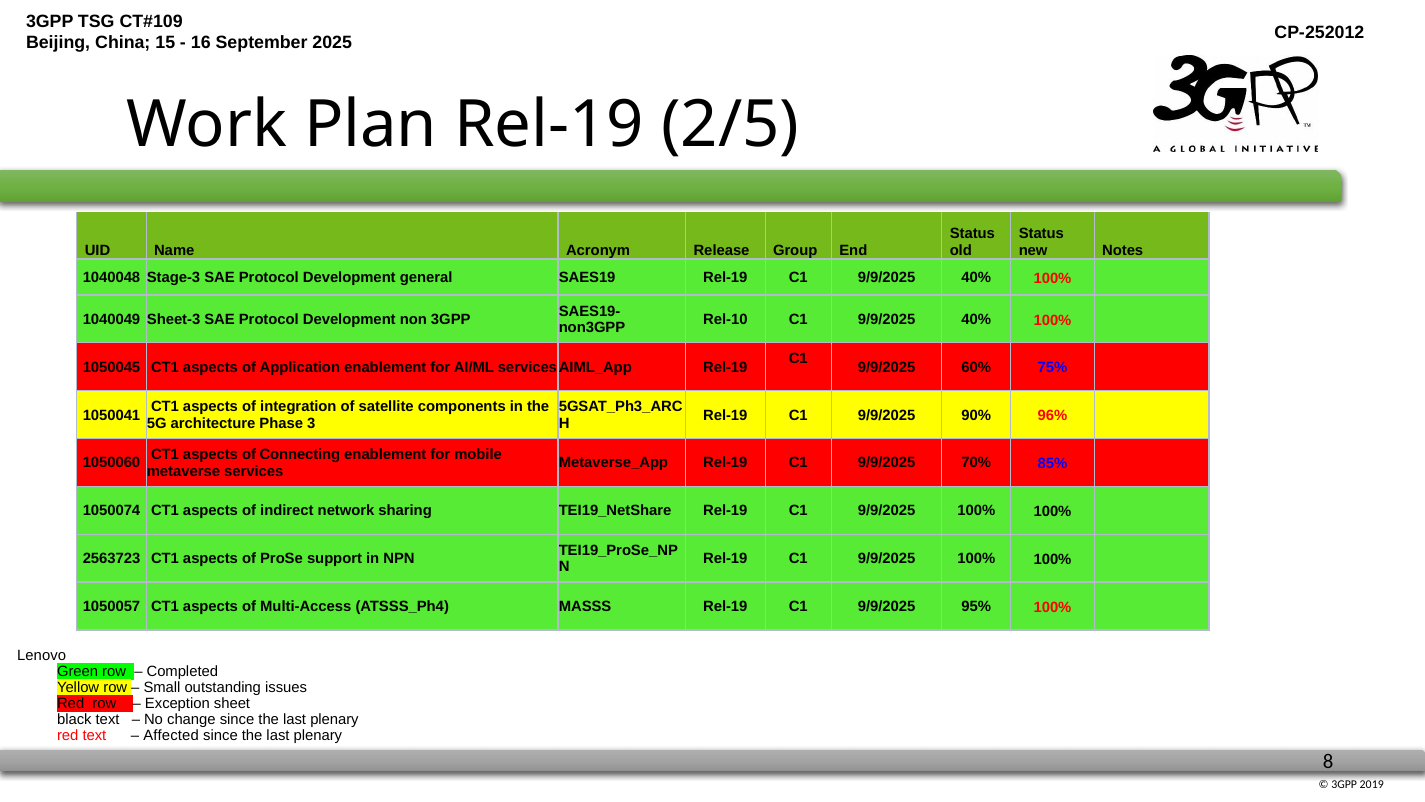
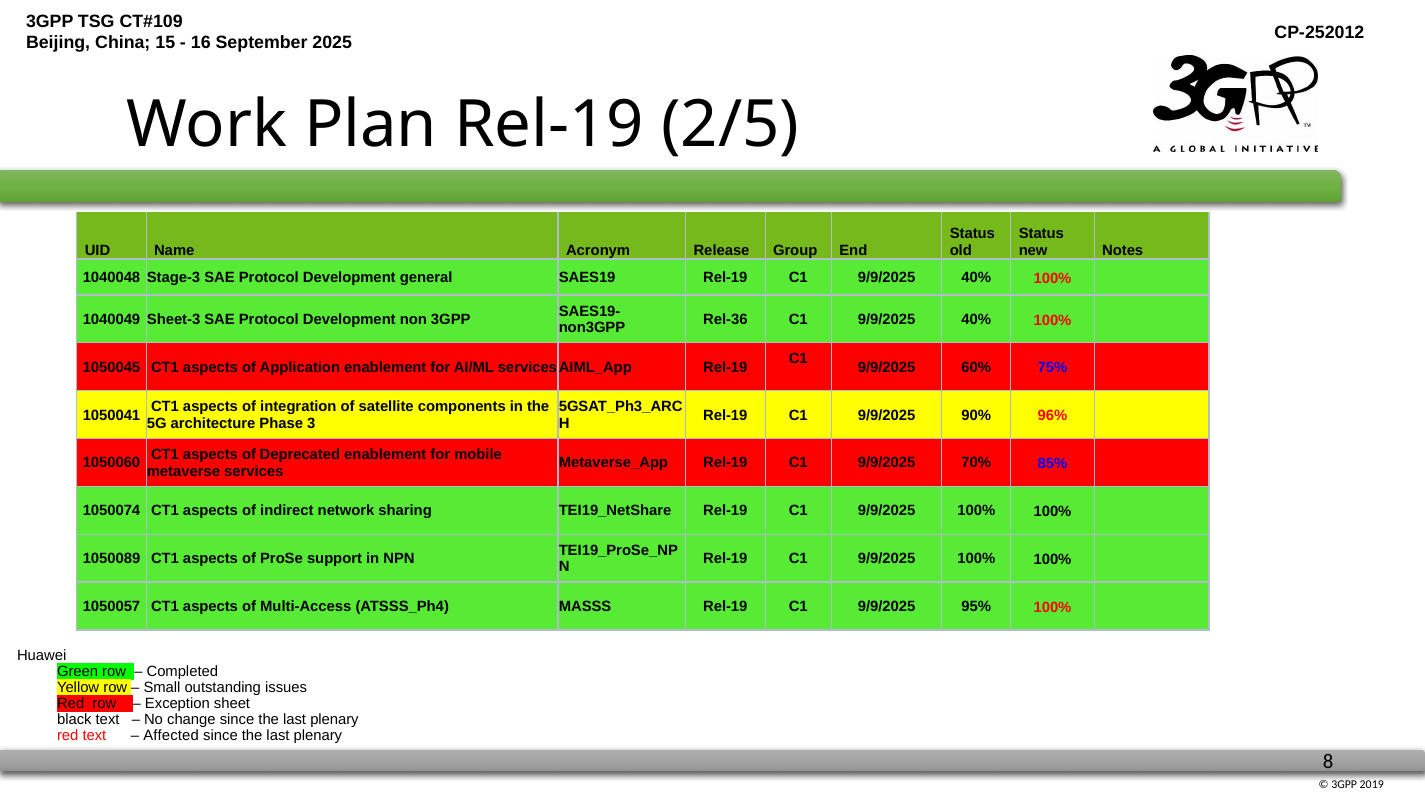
Rel-10: Rel-10 -> Rel-36
Connecting: Connecting -> Deprecated
2563723: 2563723 -> 1050089
Lenovo: Lenovo -> Huawei
